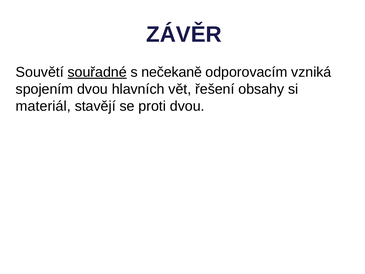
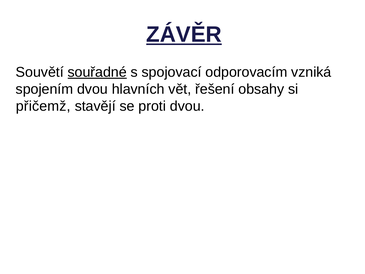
ZÁVĚR underline: none -> present
nečekaně: nečekaně -> spojovací
materiál: materiál -> přičemž
